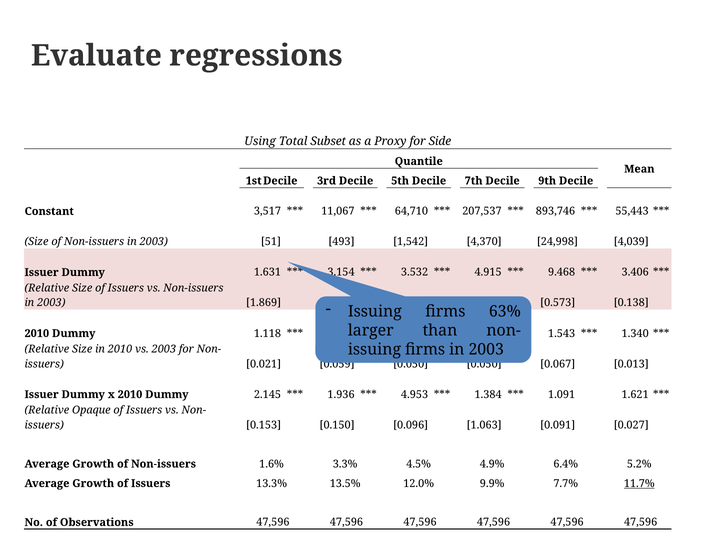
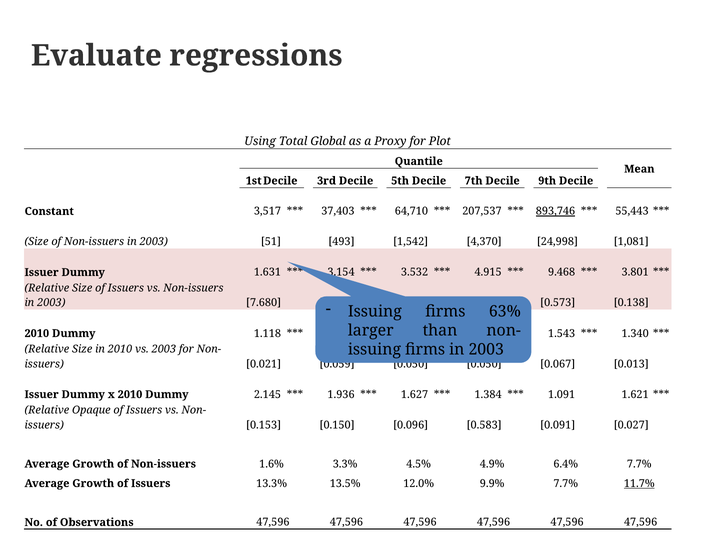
Subset: Subset -> Global
Side: Side -> Plot
11,067: 11,067 -> 37,403
893,746 underline: none -> present
4,039: 4,039 -> 1,081
3.406: 3.406 -> 3.801
1.869: 1.869 -> 7.680
4.953: 4.953 -> 1.627
1.063: 1.063 -> 0.583
6.4% 5.2%: 5.2% -> 7.7%
